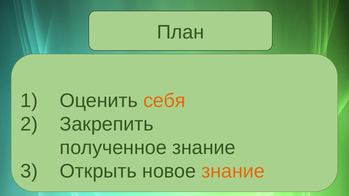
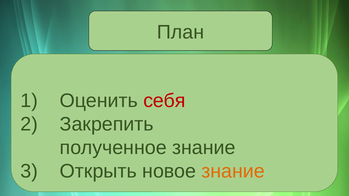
себя colour: orange -> red
